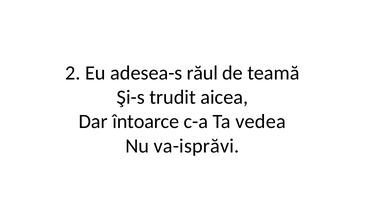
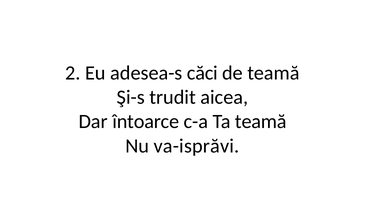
răul: răul -> căci
Ta vedea: vedea -> teamă
